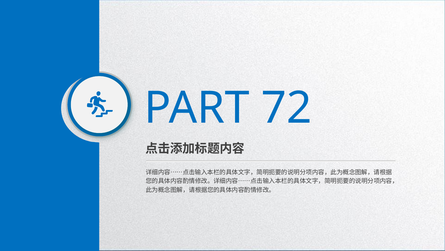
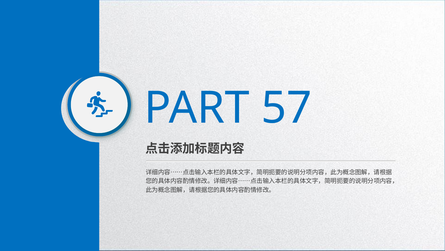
72: 72 -> 57
